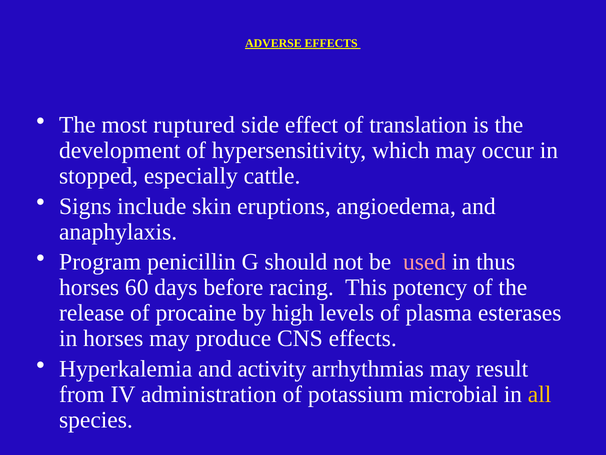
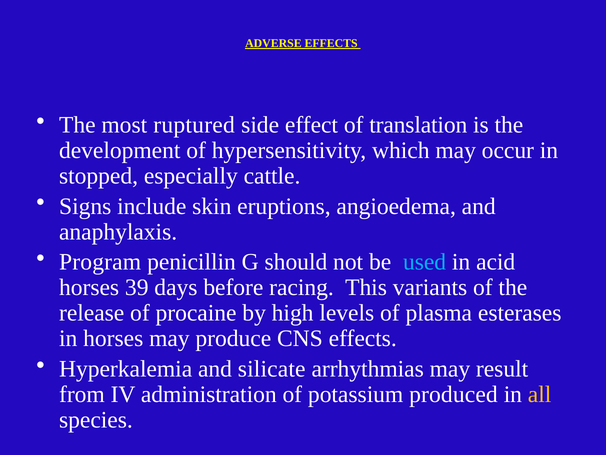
used colour: pink -> light blue
thus: thus -> acid
60: 60 -> 39
potency: potency -> variants
activity: activity -> silicate
microbial: microbial -> produced
